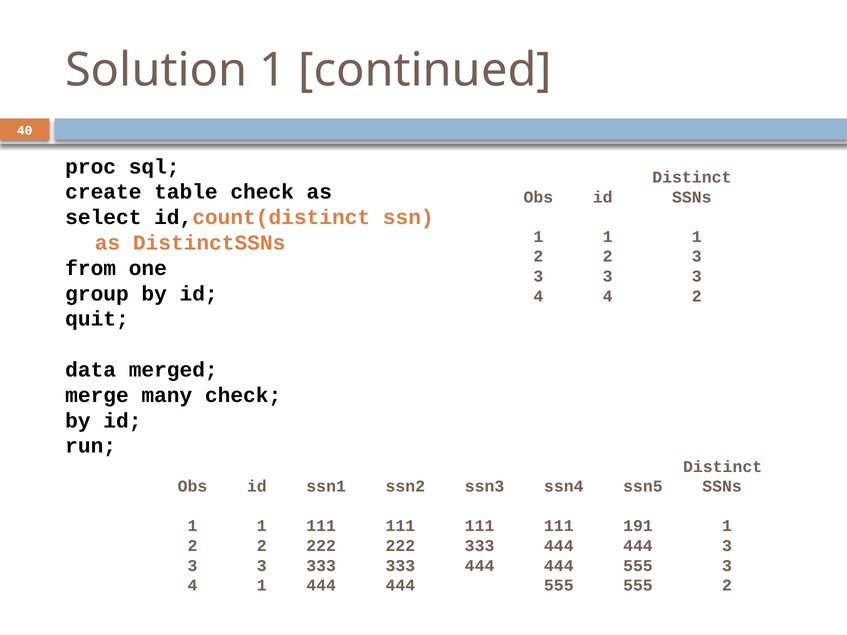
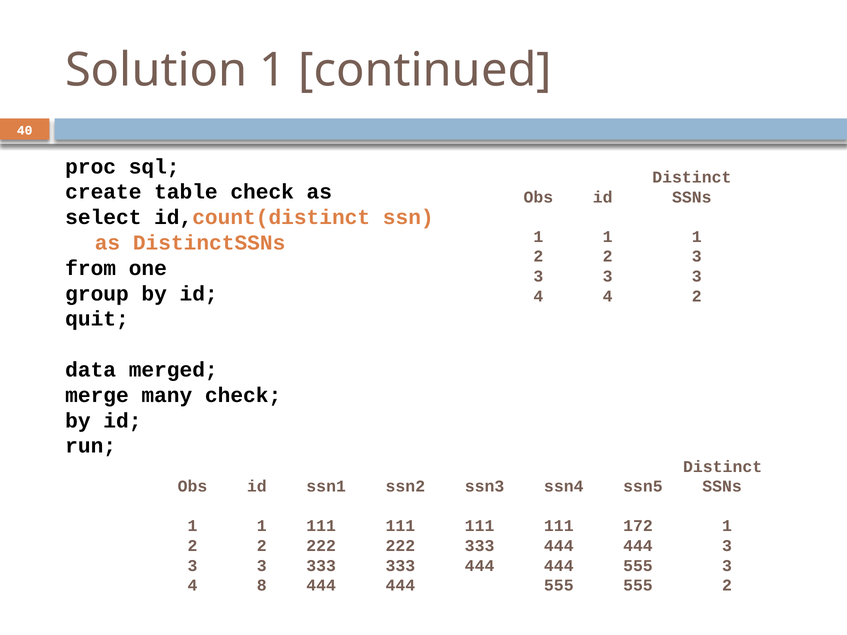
191: 191 -> 172
4 1: 1 -> 8
